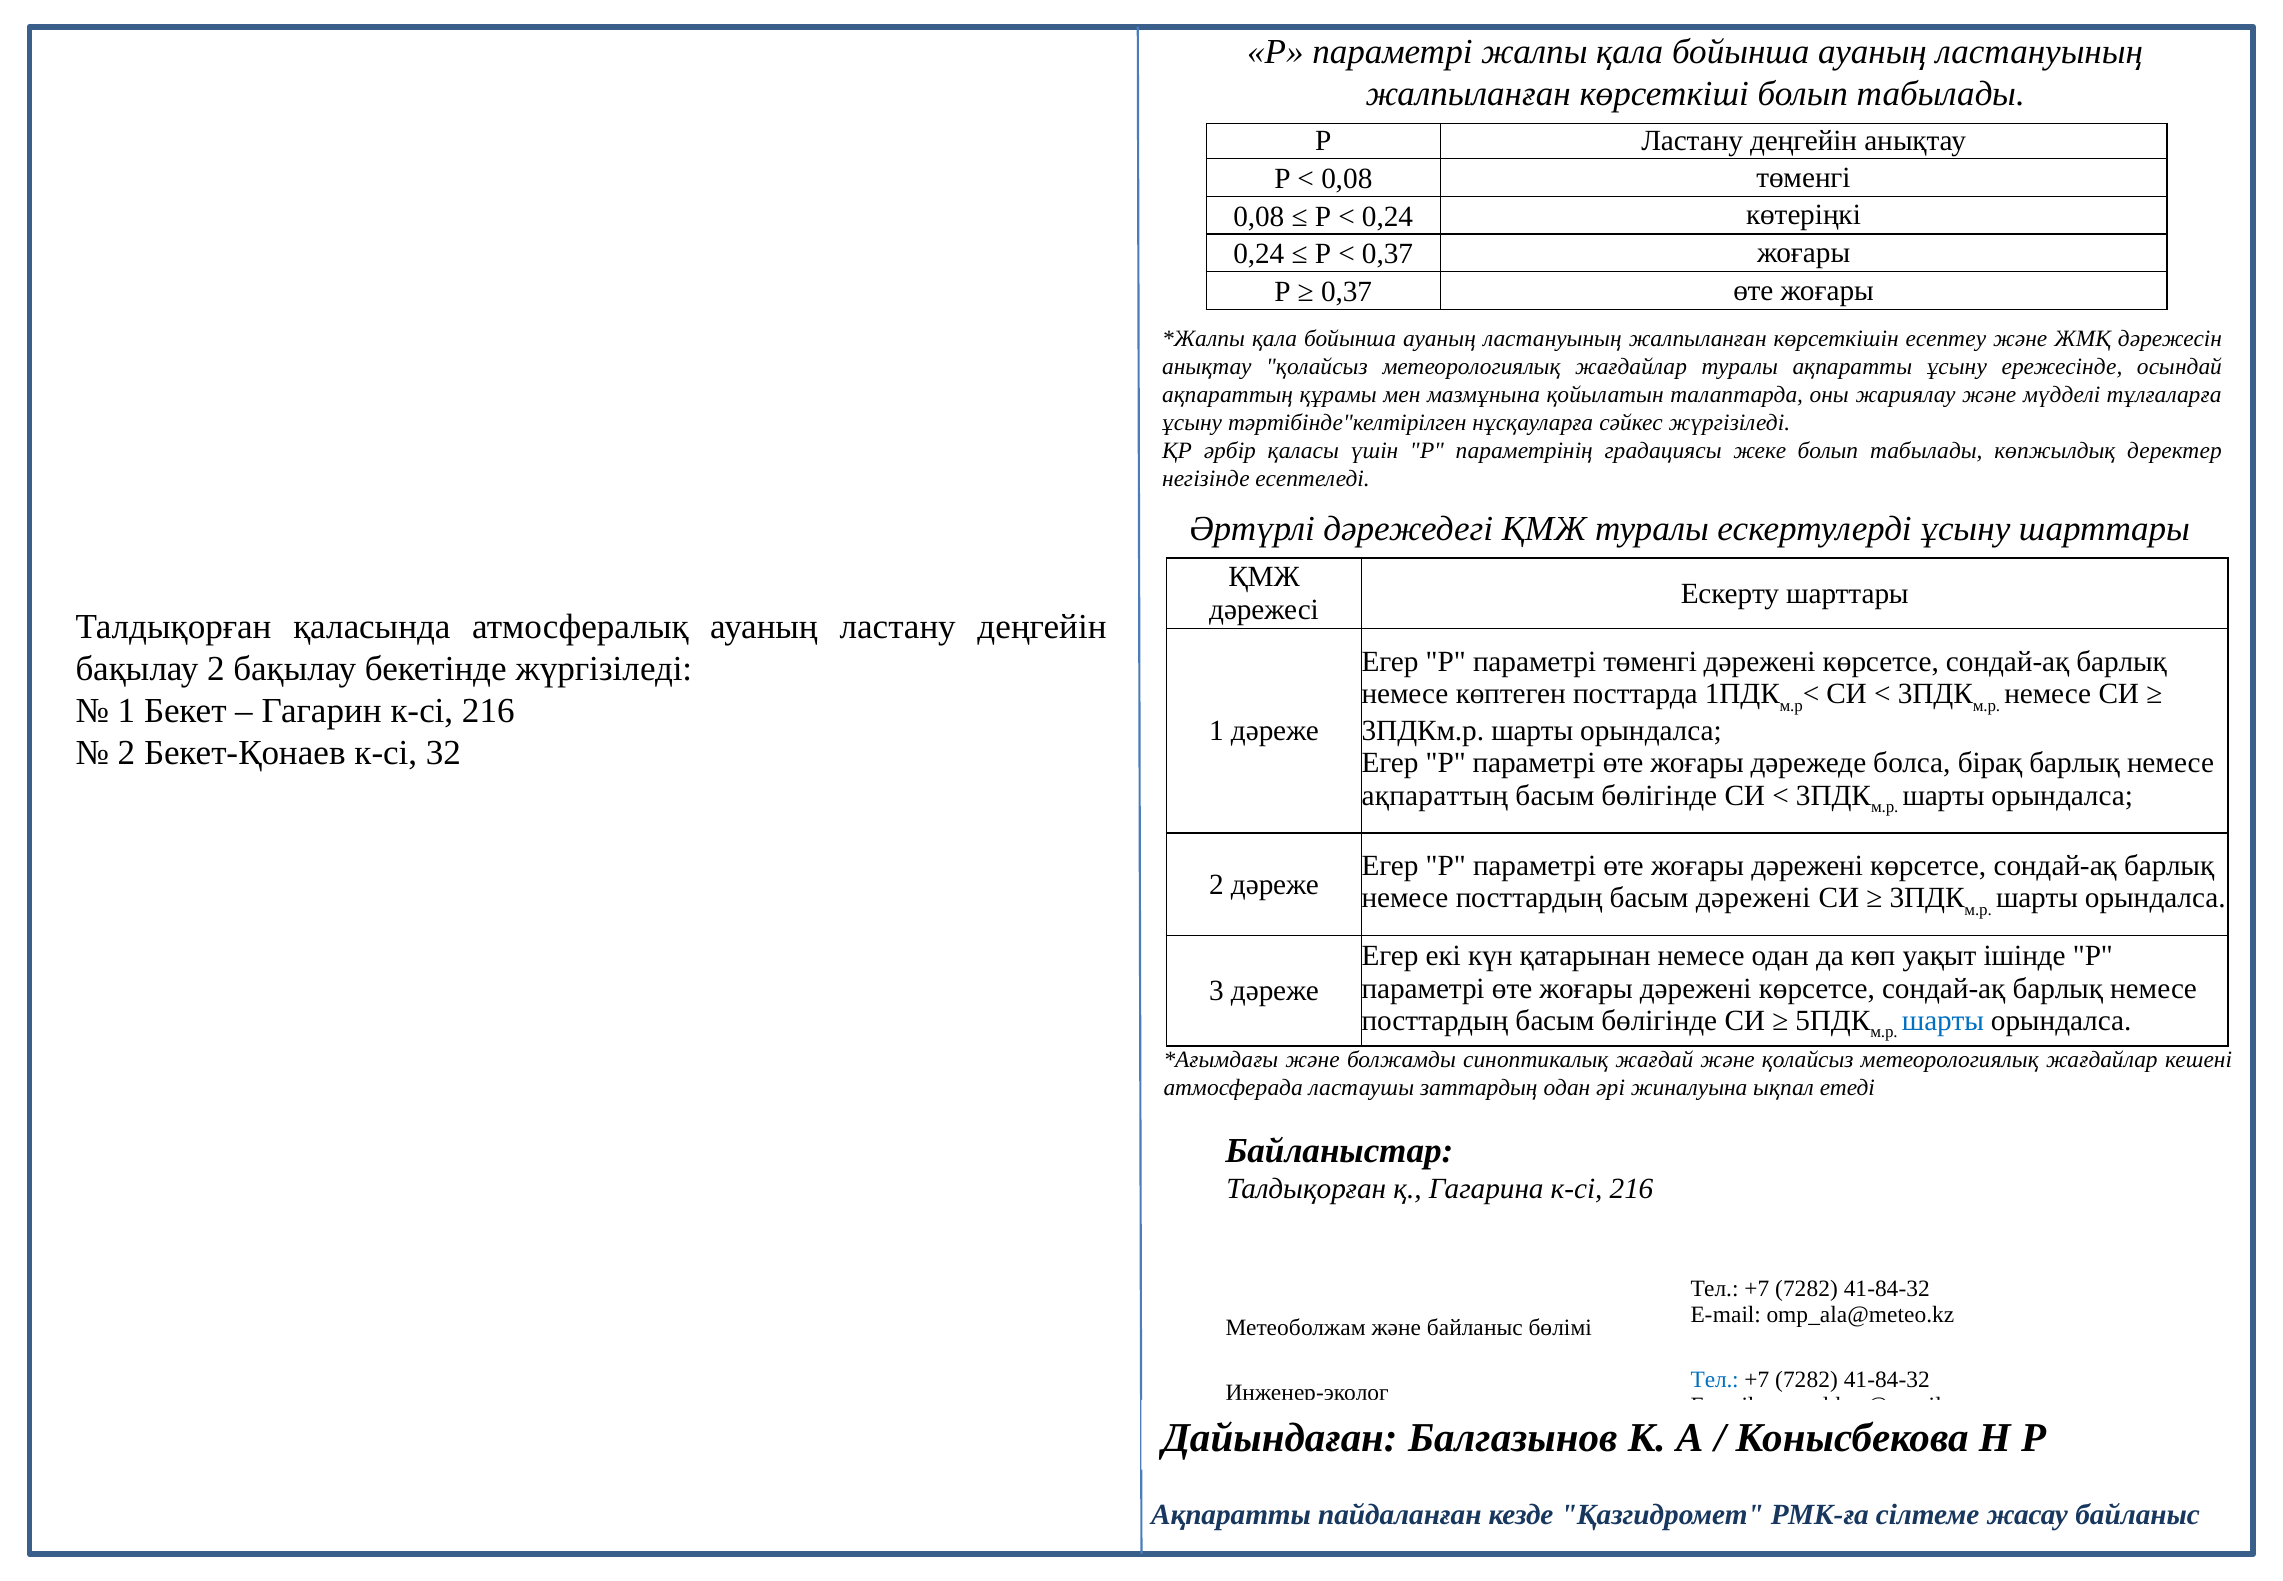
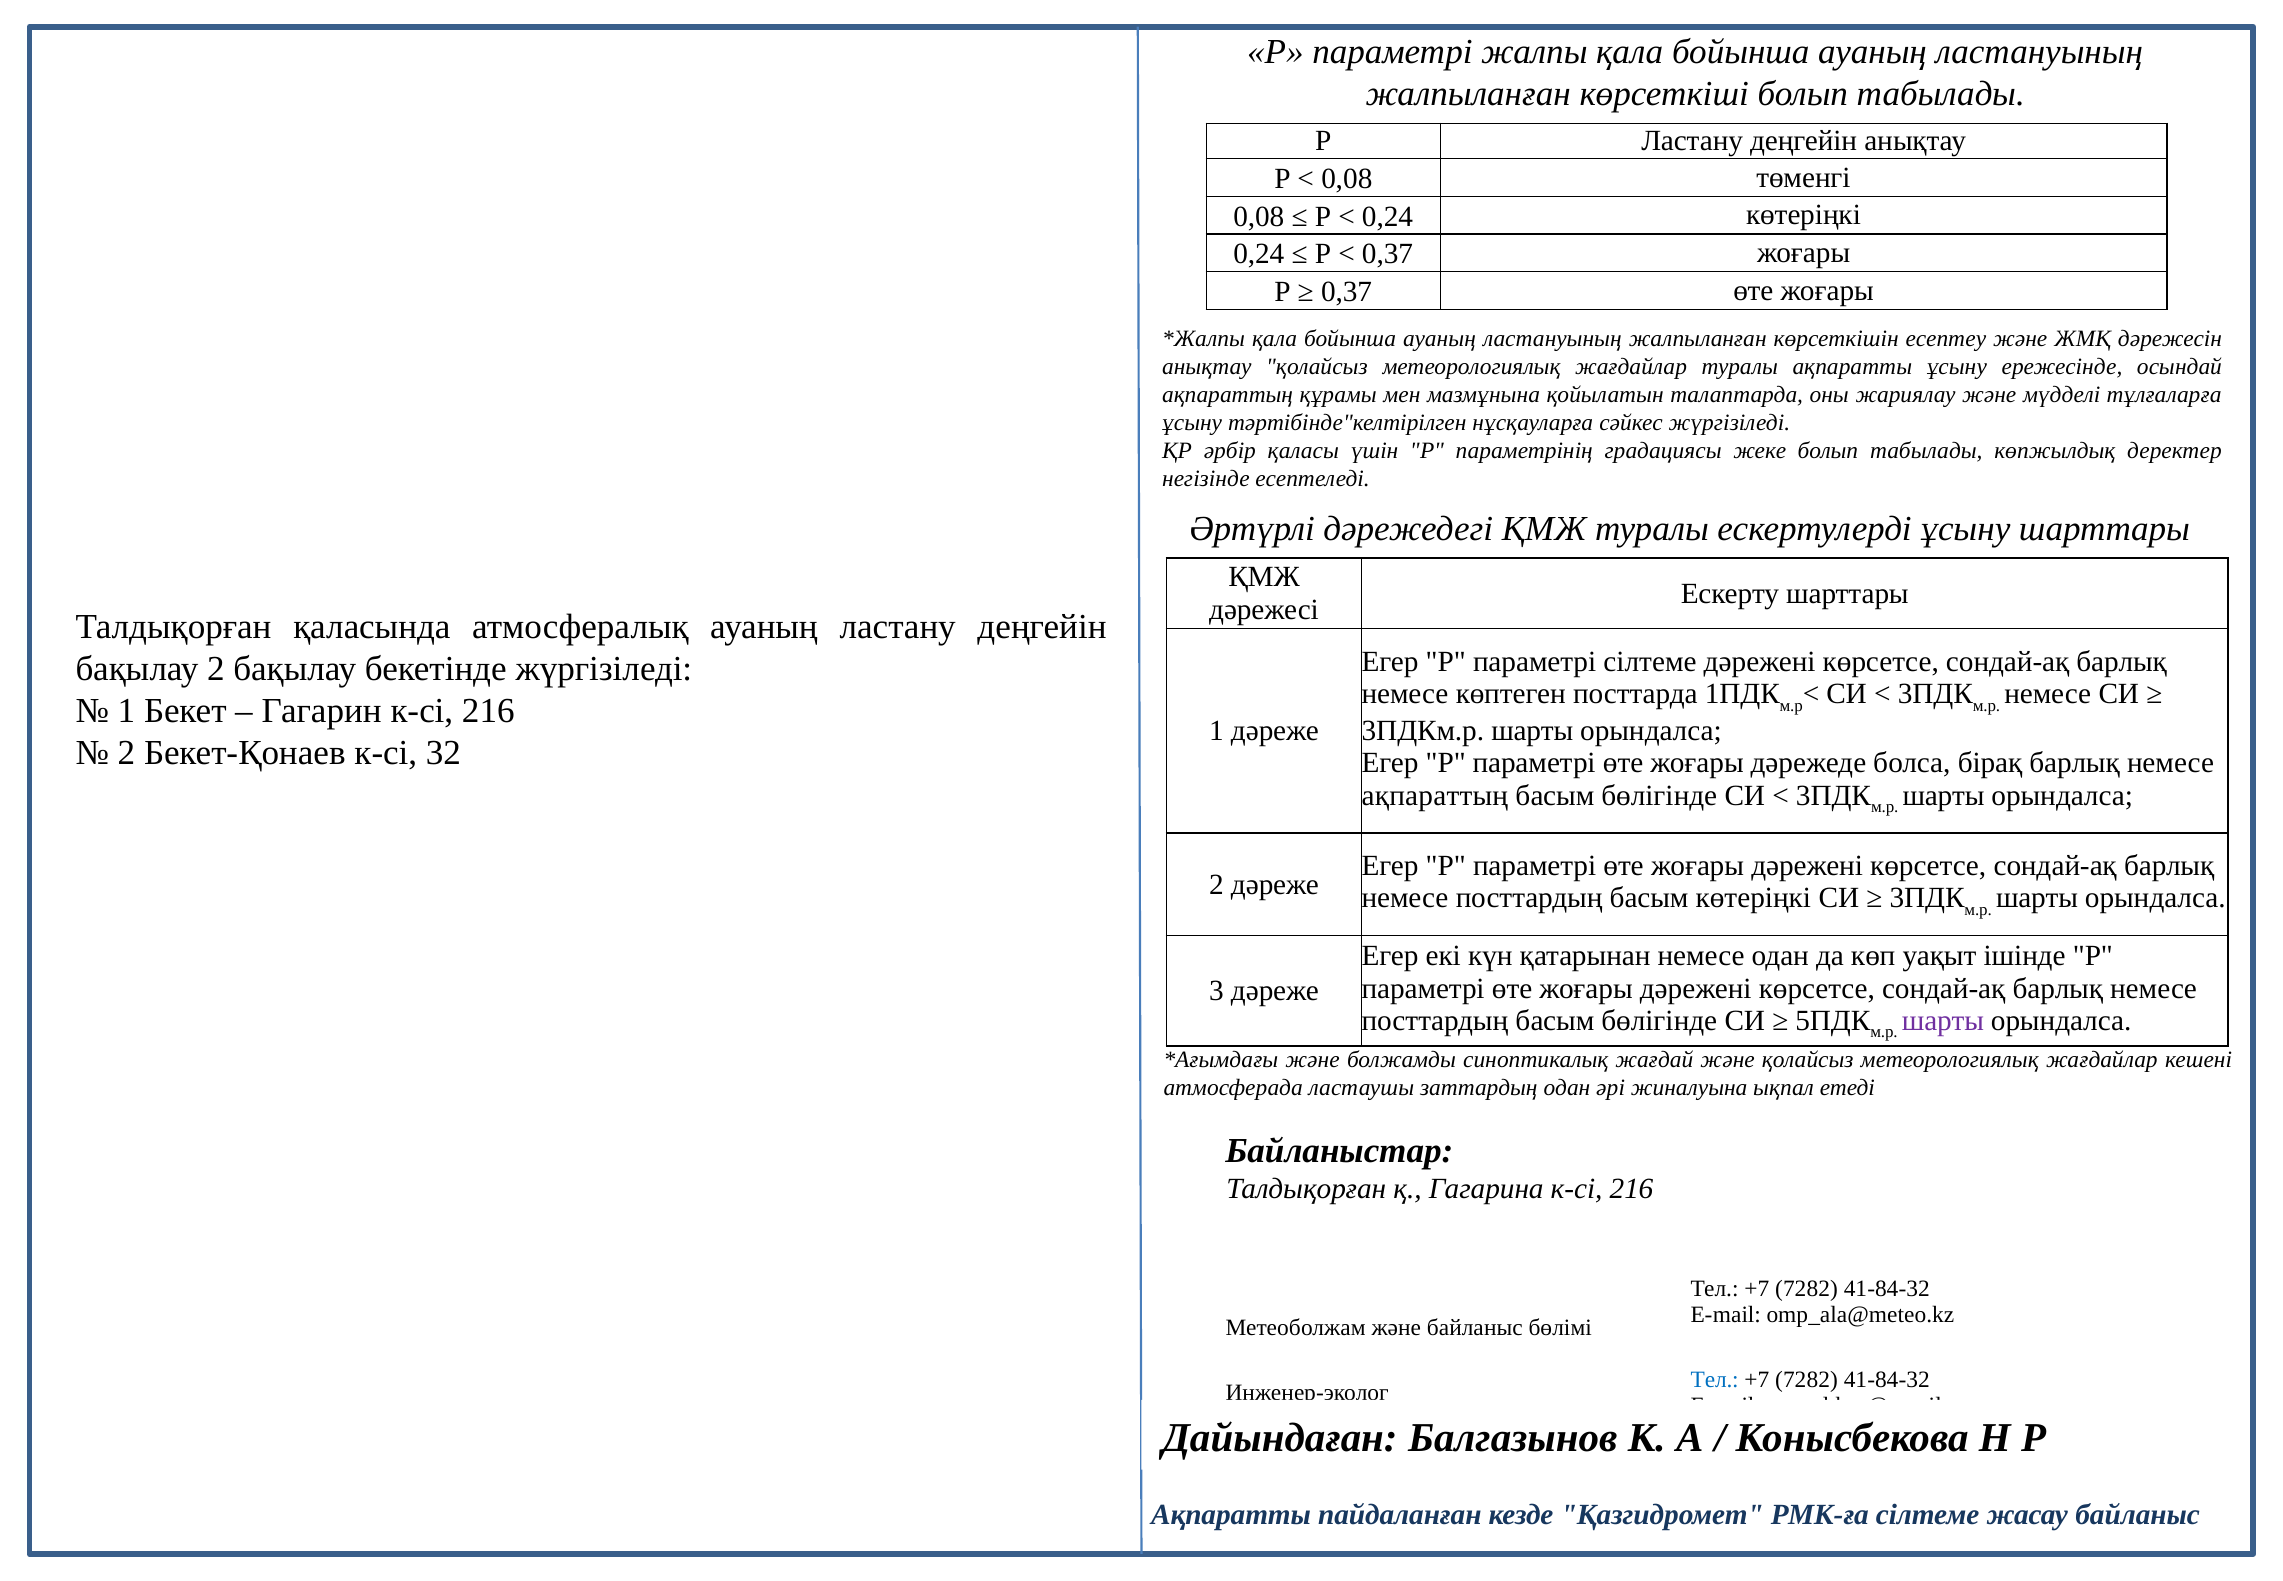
параметрі төменгі: төменгі -> сілтеме
басым дәрежені: дәрежені -> көтеріңкі
шарты at (1943, 1021) colour: blue -> purple
